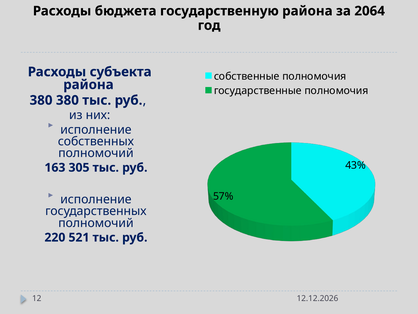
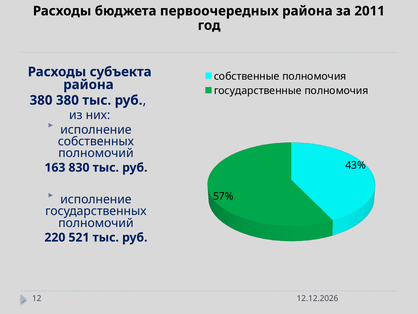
государственную: государственную -> первоочередных
2064: 2064 -> 2011
305: 305 -> 830
